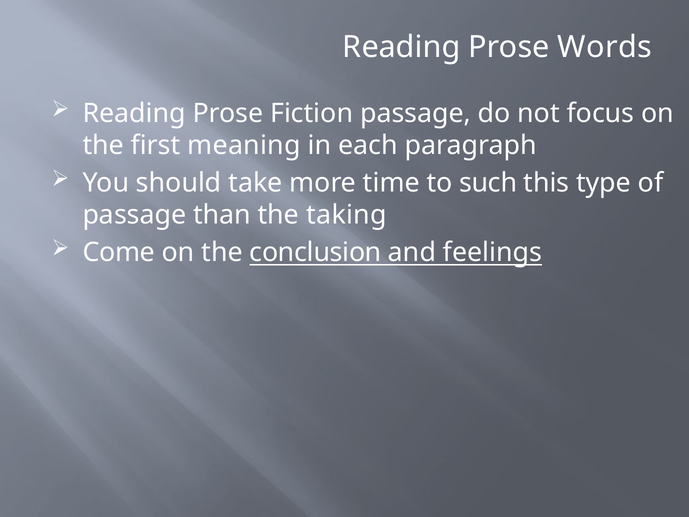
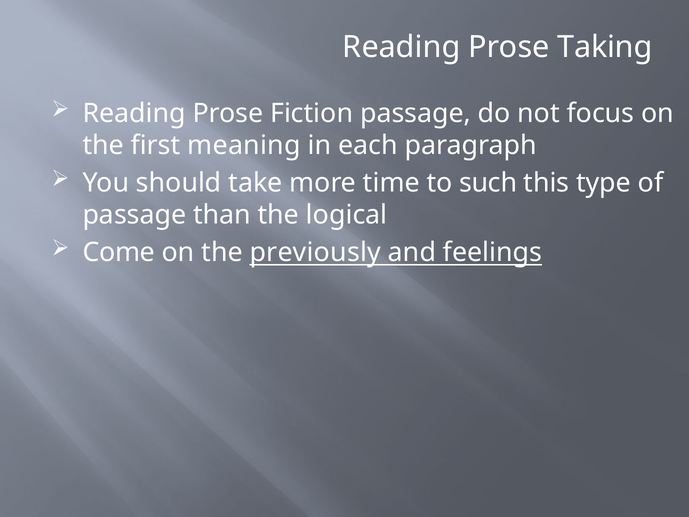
Words: Words -> Taking
taking: taking -> logical
conclusion: conclusion -> previously
